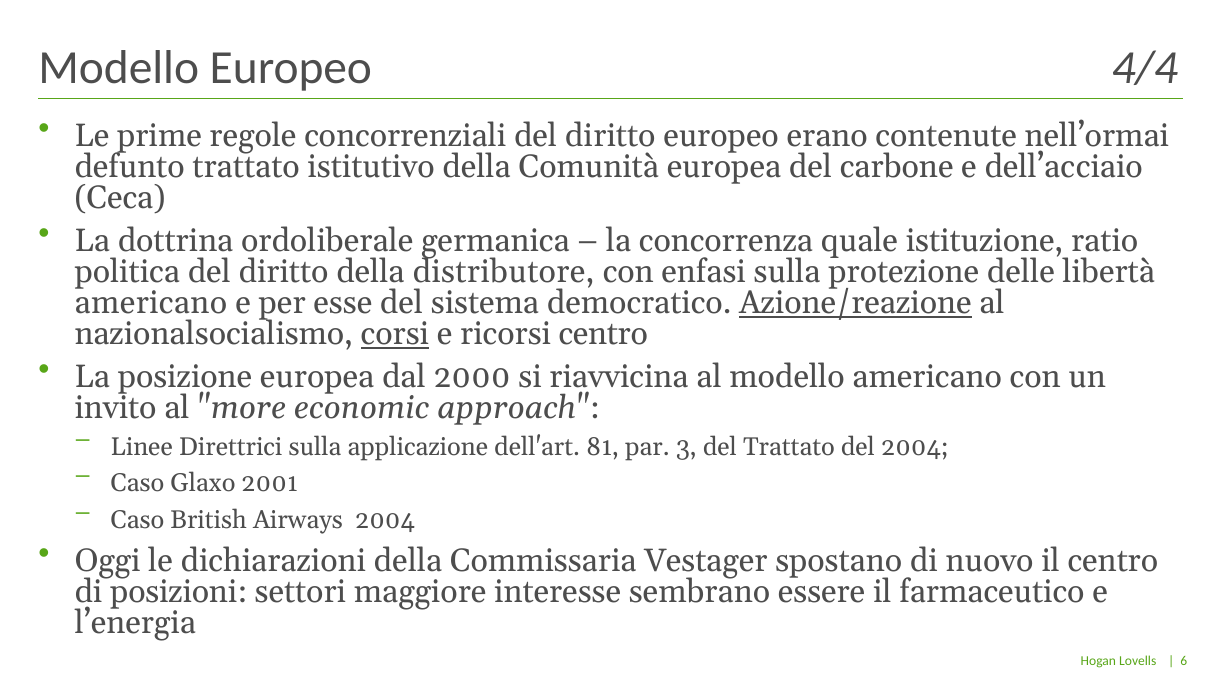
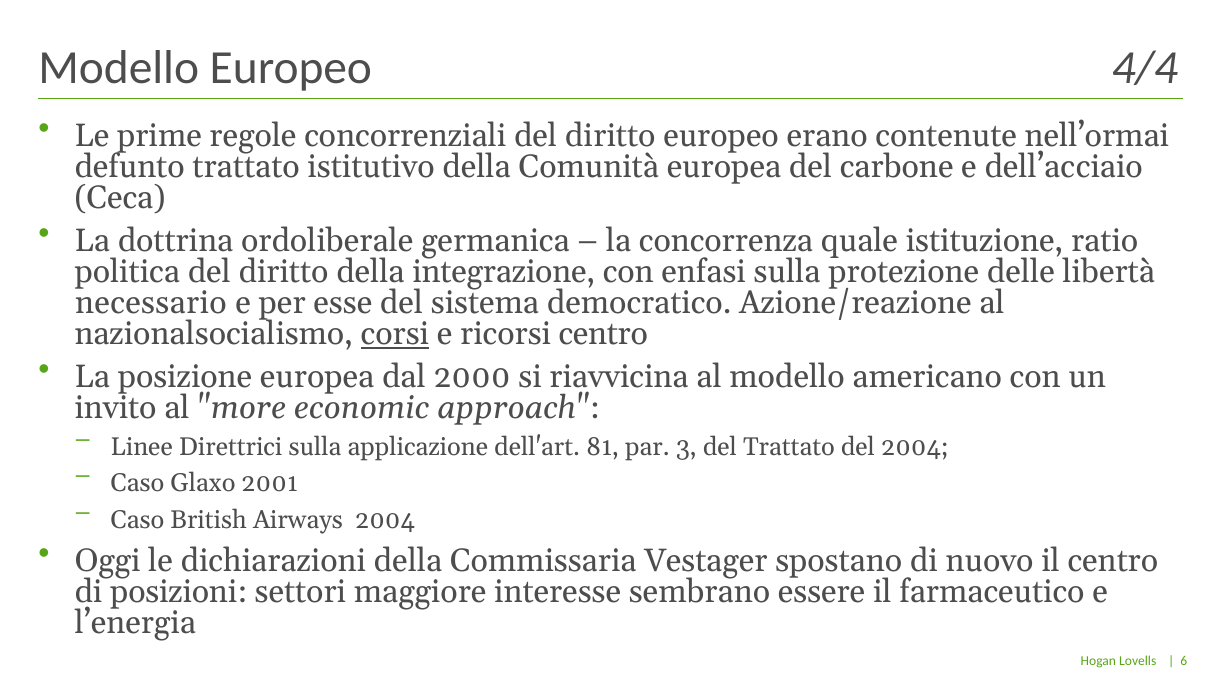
distributore: distributore -> integrazione
americano at (151, 303): americano -> necessario
Azione/reazione underline: present -> none
